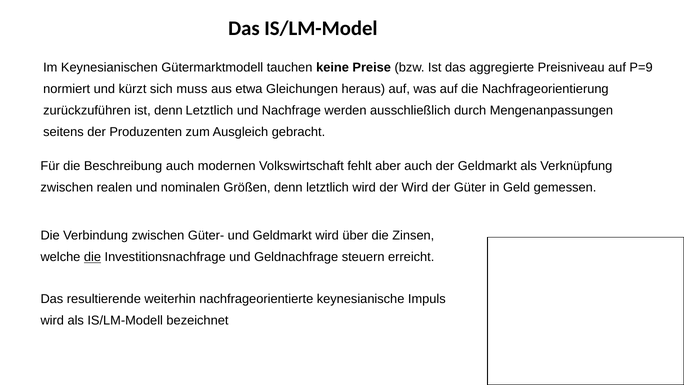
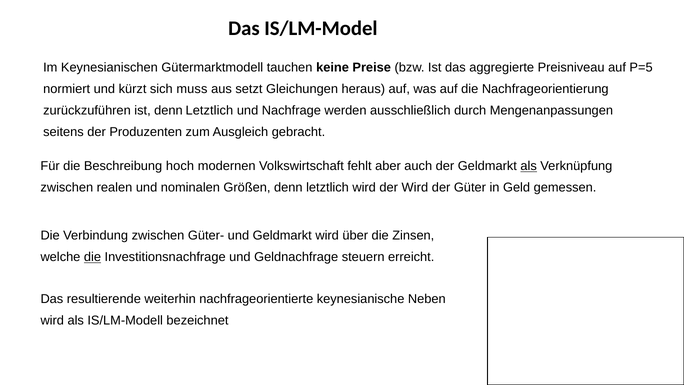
P=9: P=9 -> P=5
etwa: etwa -> setzt
Beschreibung auch: auch -> hoch
als at (529, 166) underline: none -> present
Impuls: Impuls -> Neben
